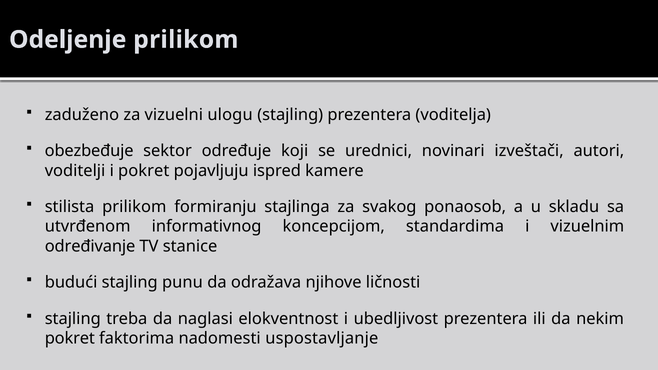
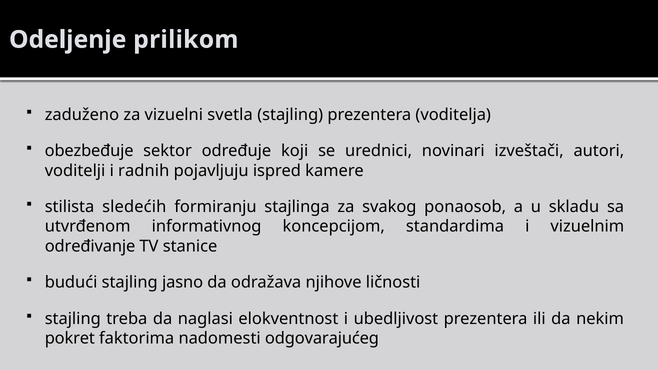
ulogu: ulogu -> svetla
i pokret: pokret -> radnih
stilista prilikom: prilikom -> sledećih
punu: punu -> jasno
uspostavljanje: uspostavljanje -> odgovarajućeg
